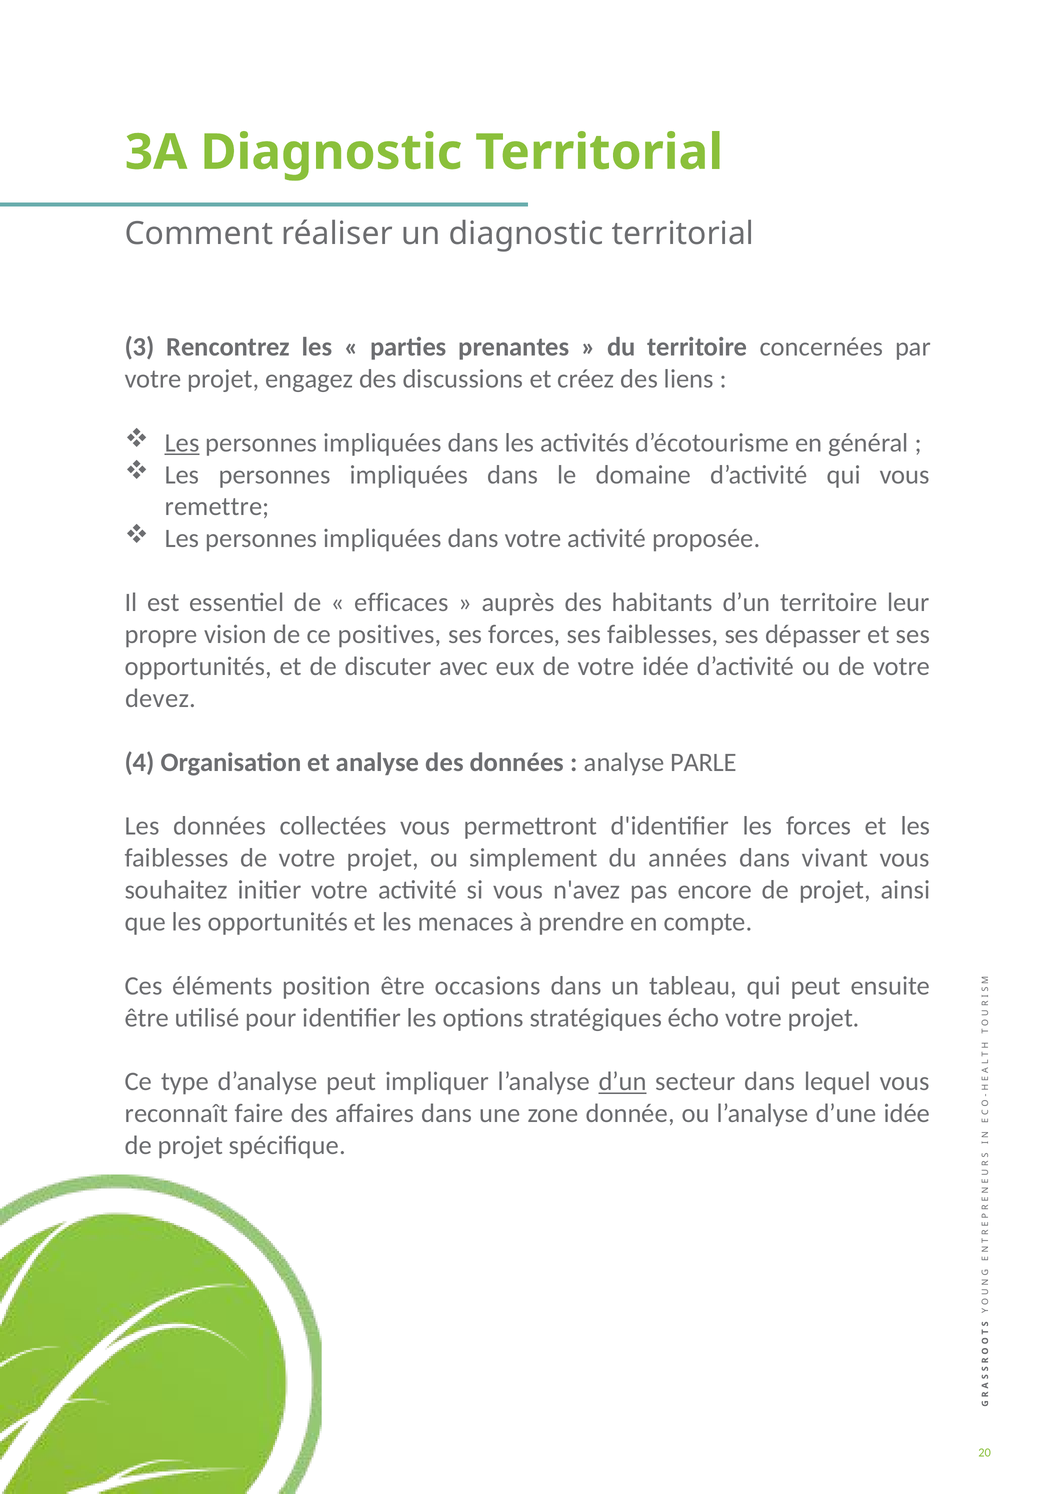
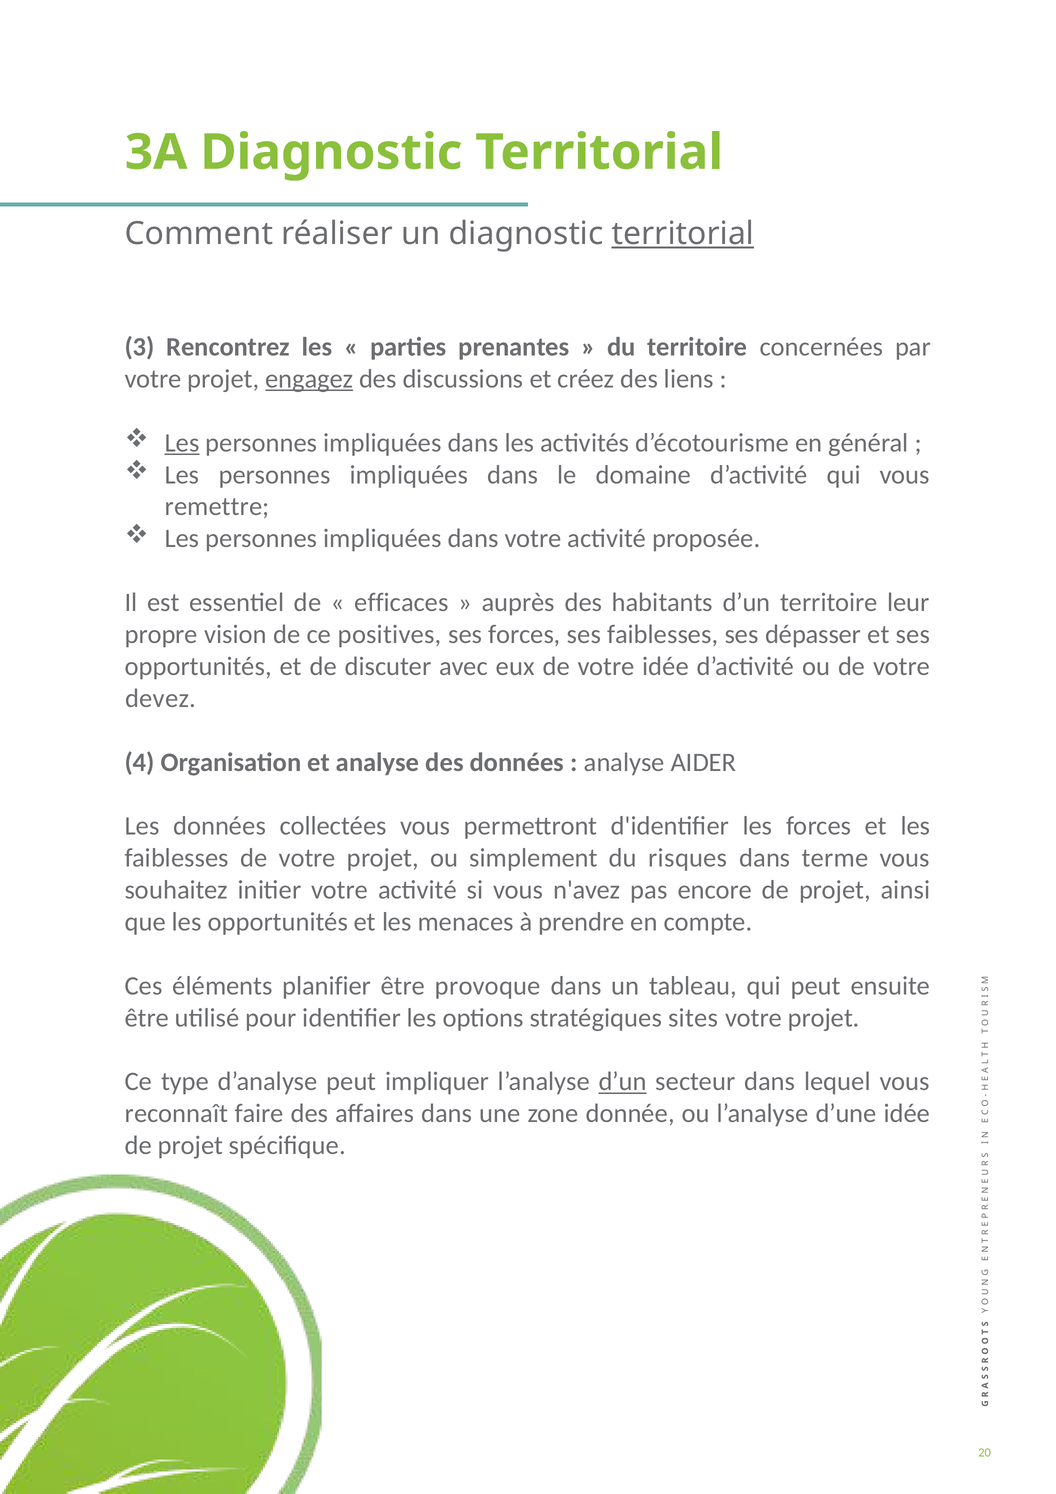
territorial at (683, 234) underline: none -> present
engagez underline: none -> present
PARLE: PARLE -> AIDER
années: années -> risques
vivant: vivant -> terme
position: position -> planifier
occasions: occasions -> provoque
écho: écho -> sites
